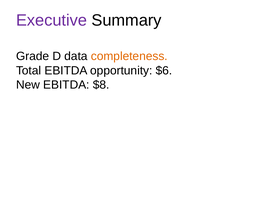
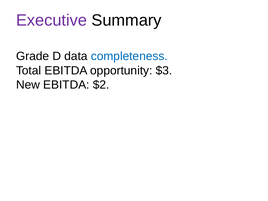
completeness colour: orange -> blue
$6: $6 -> $3
$8: $8 -> $2
